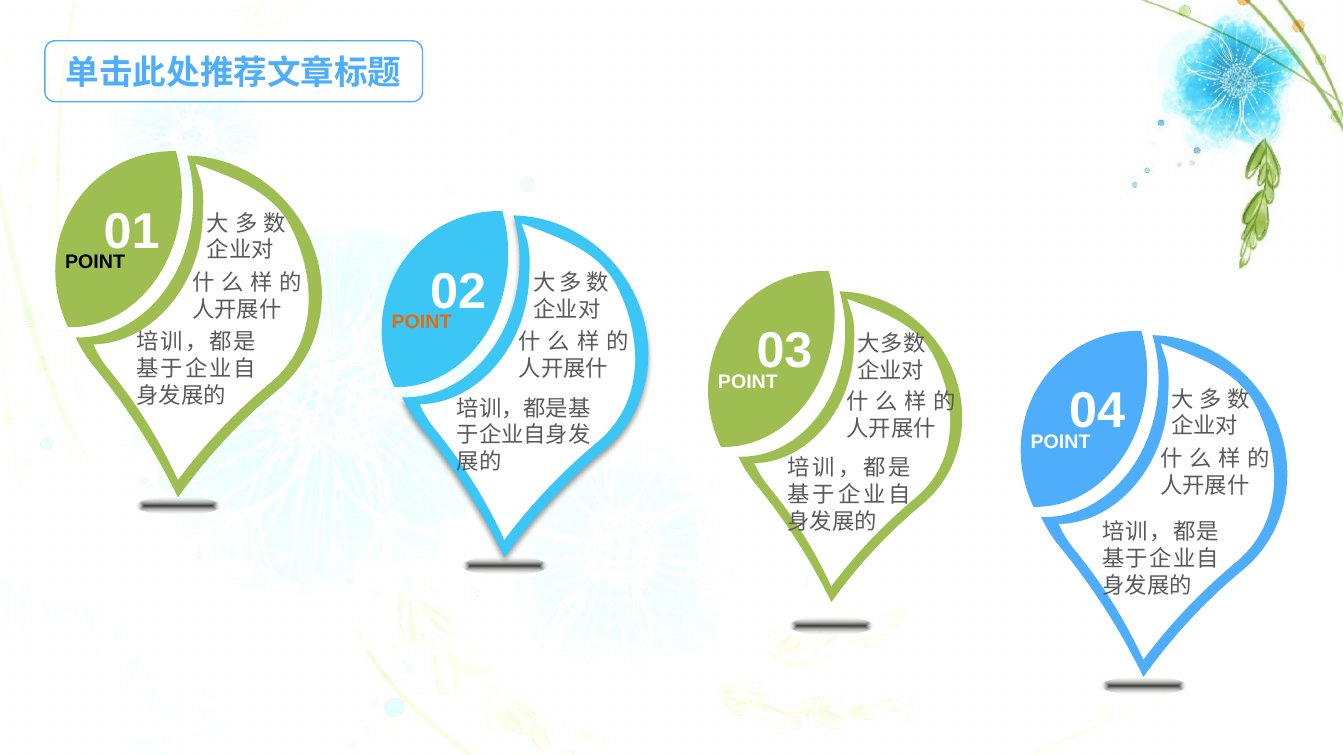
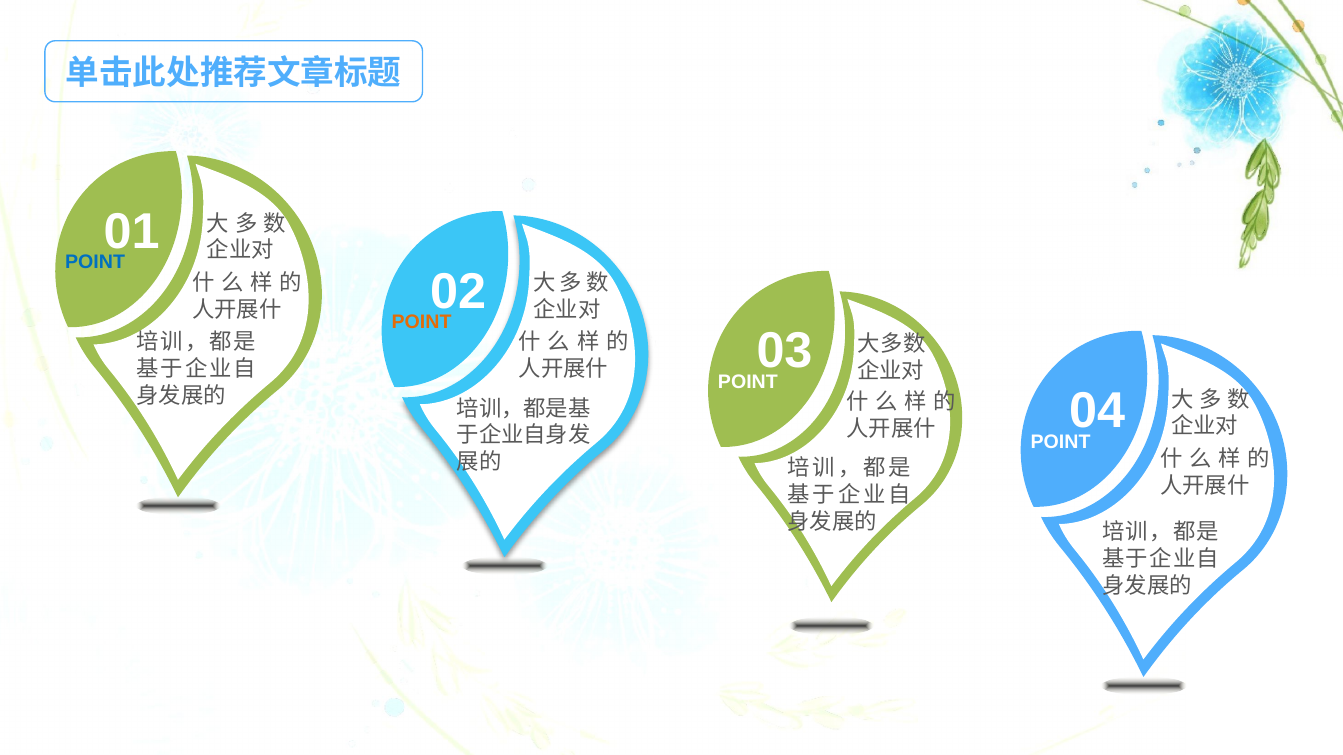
POINT at (95, 262) colour: black -> blue
